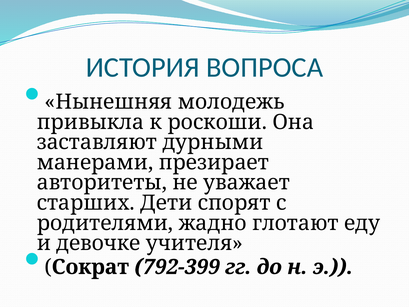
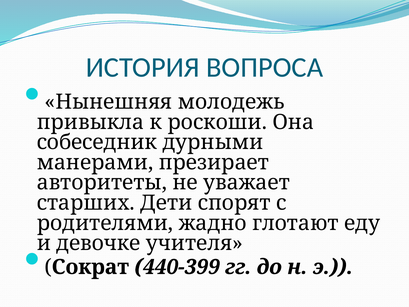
заставляют: заставляют -> собеседник
792-399: 792-399 -> 440-399
